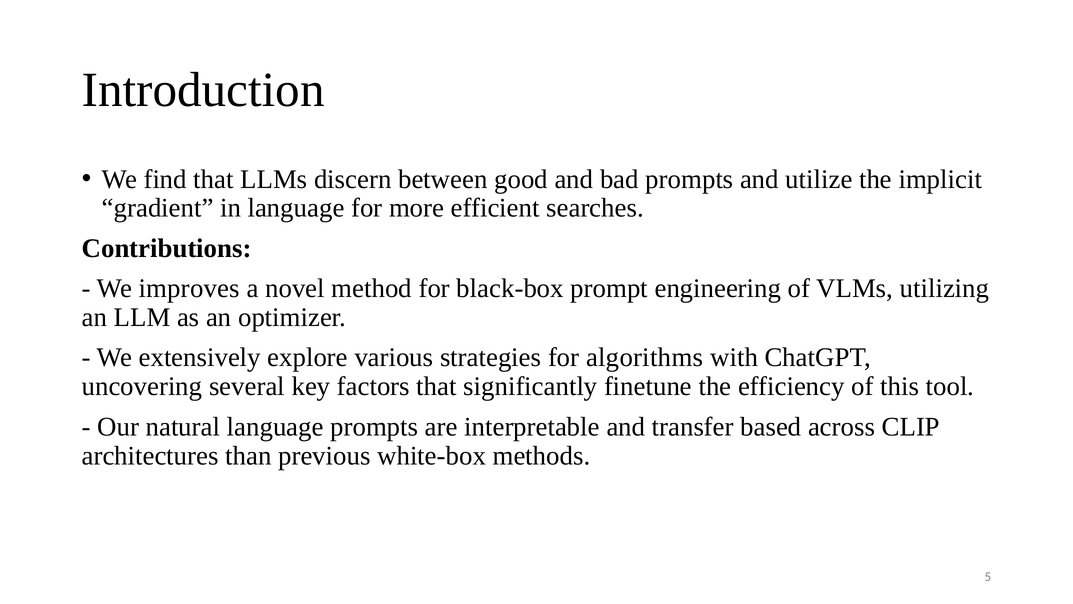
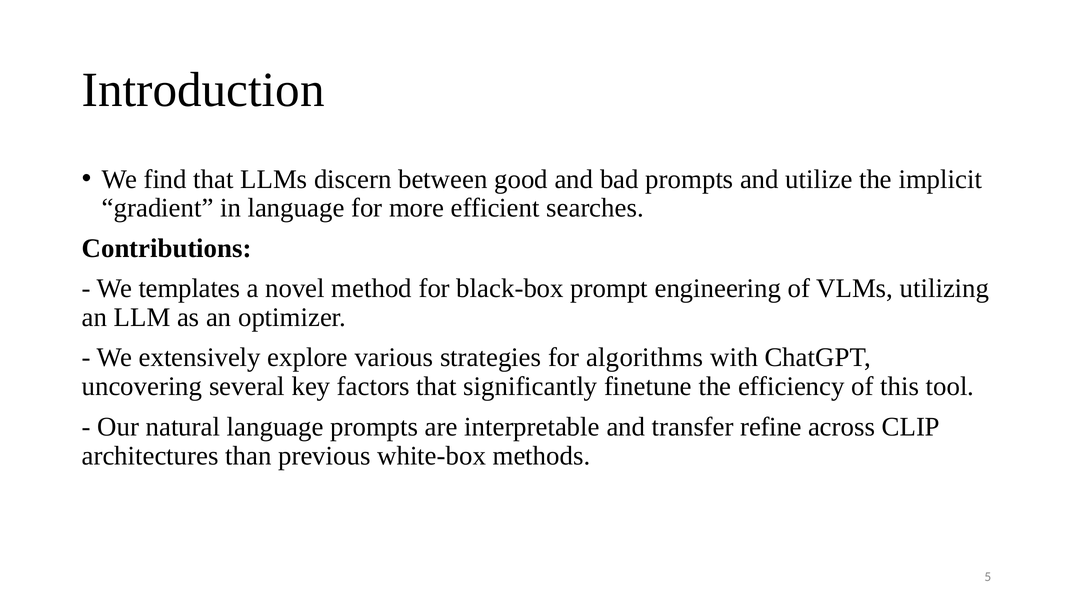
improves: improves -> templates
based: based -> refine
